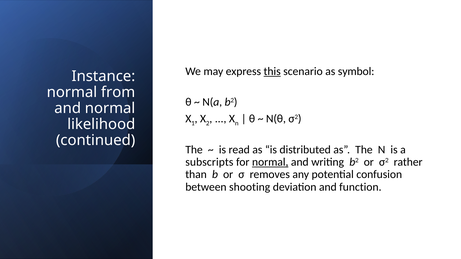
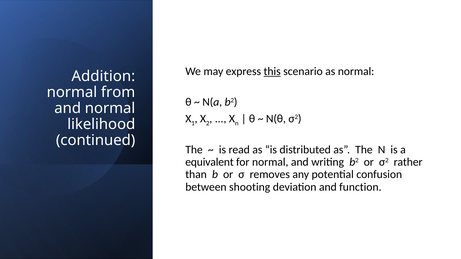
as symbol: symbol -> normal
Instance: Instance -> Addition
subscripts: subscripts -> equivalent
normal at (270, 162) underline: present -> none
